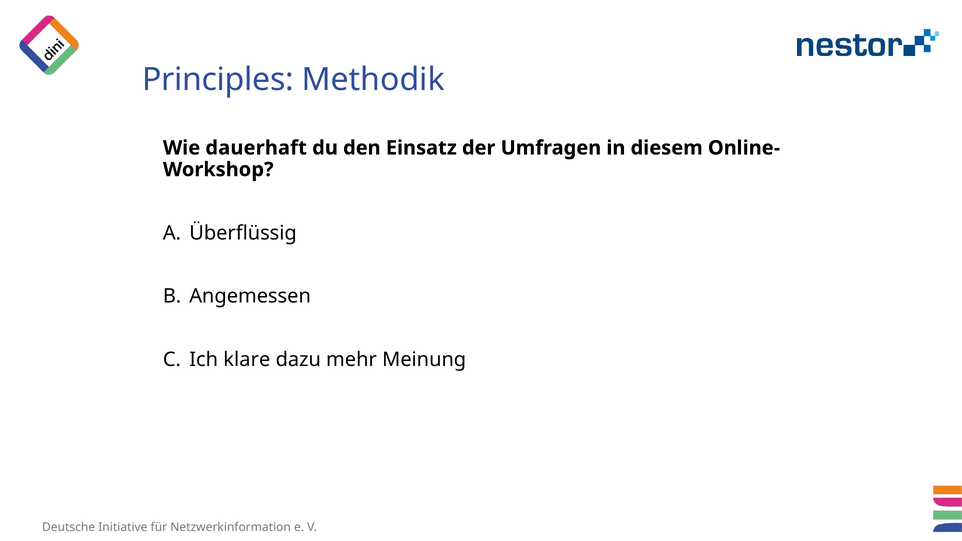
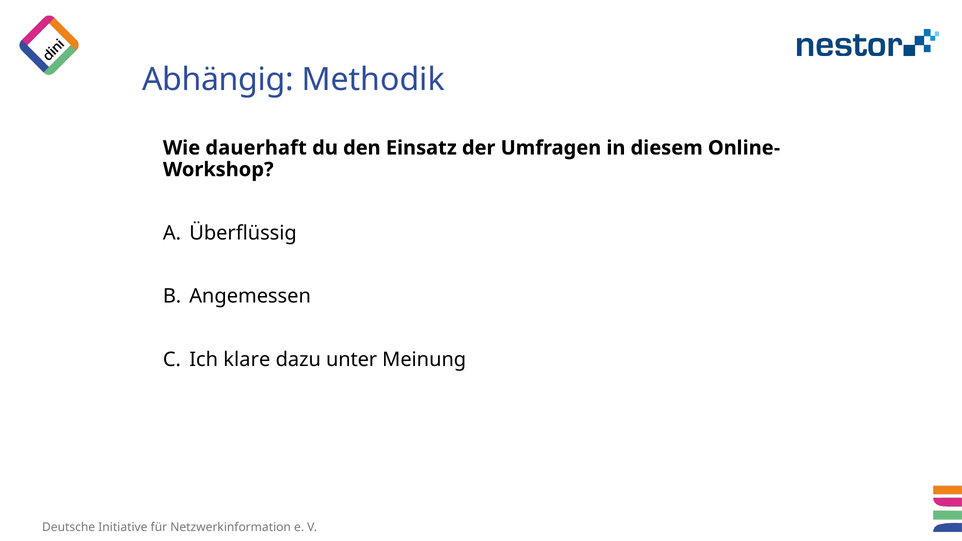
Principles: Principles -> Abhängig
mehr: mehr -> unter
